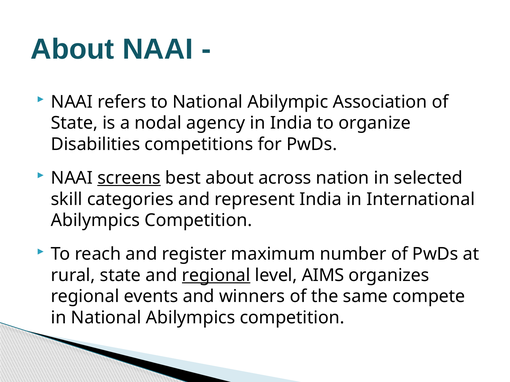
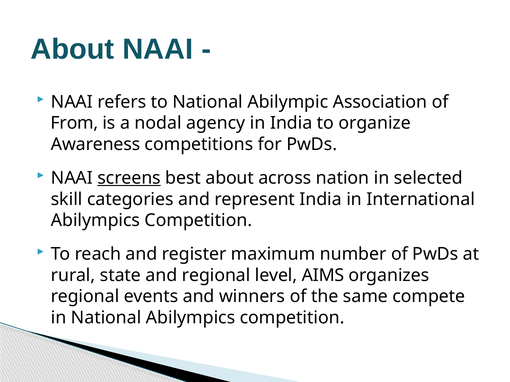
State at (74, 123): State -> From
Disabilities: Disabilities -> Awareness
regional at (216, 276) underline: present -> none
